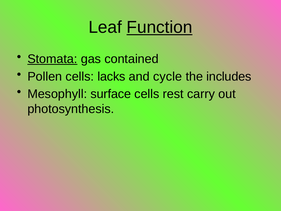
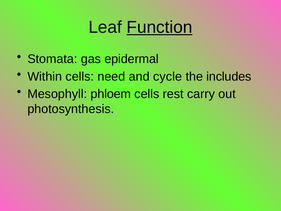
Stomata underline: present -> none
contained: contained -> epidermal
Pollen: Pollen -> Within
lacks: lacks -> need
surface: surface -> phloem
